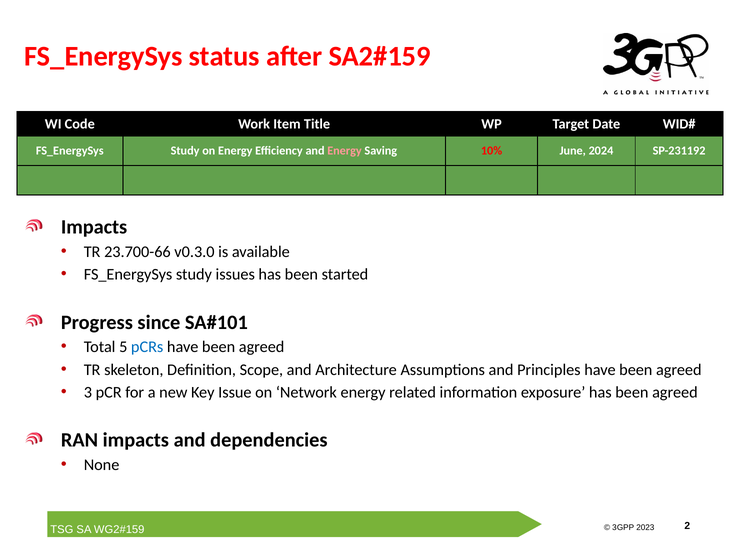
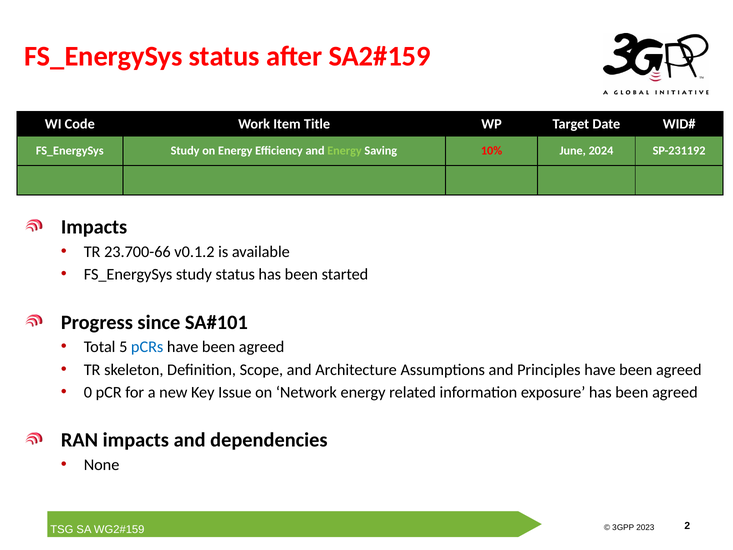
Energy at (344, 151) colour: pink -> light green
v0.3.0: v0.3.0 -> v0.1.2
study issues: issues -> status
3: 3 -> 0
